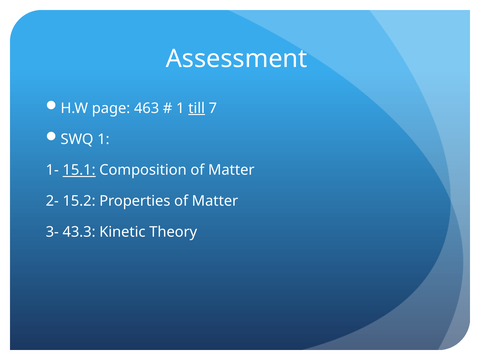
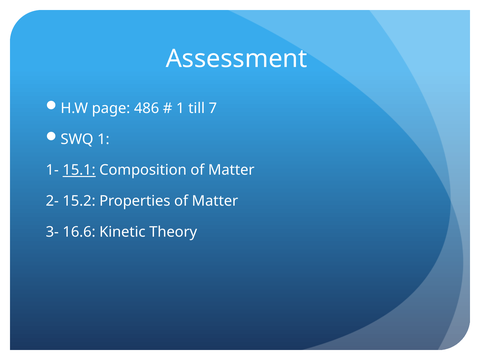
463: 463 -> 486
till underline: present -> none
43.3: 43.3 -> 16.6
